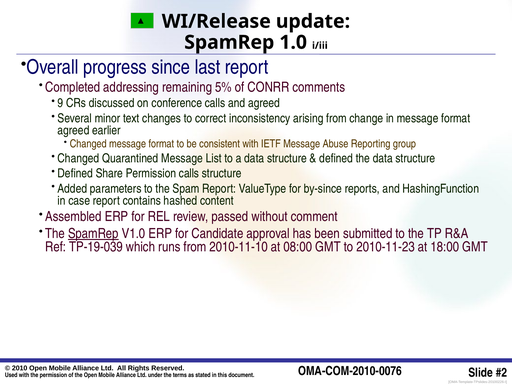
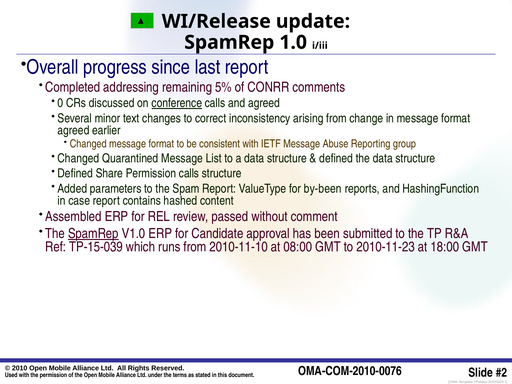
9: 9 -> 0
conference underline: none -> present
by-since: by-since -> by-been
TP-19-039: TP-19-039 -> TP-15-039
